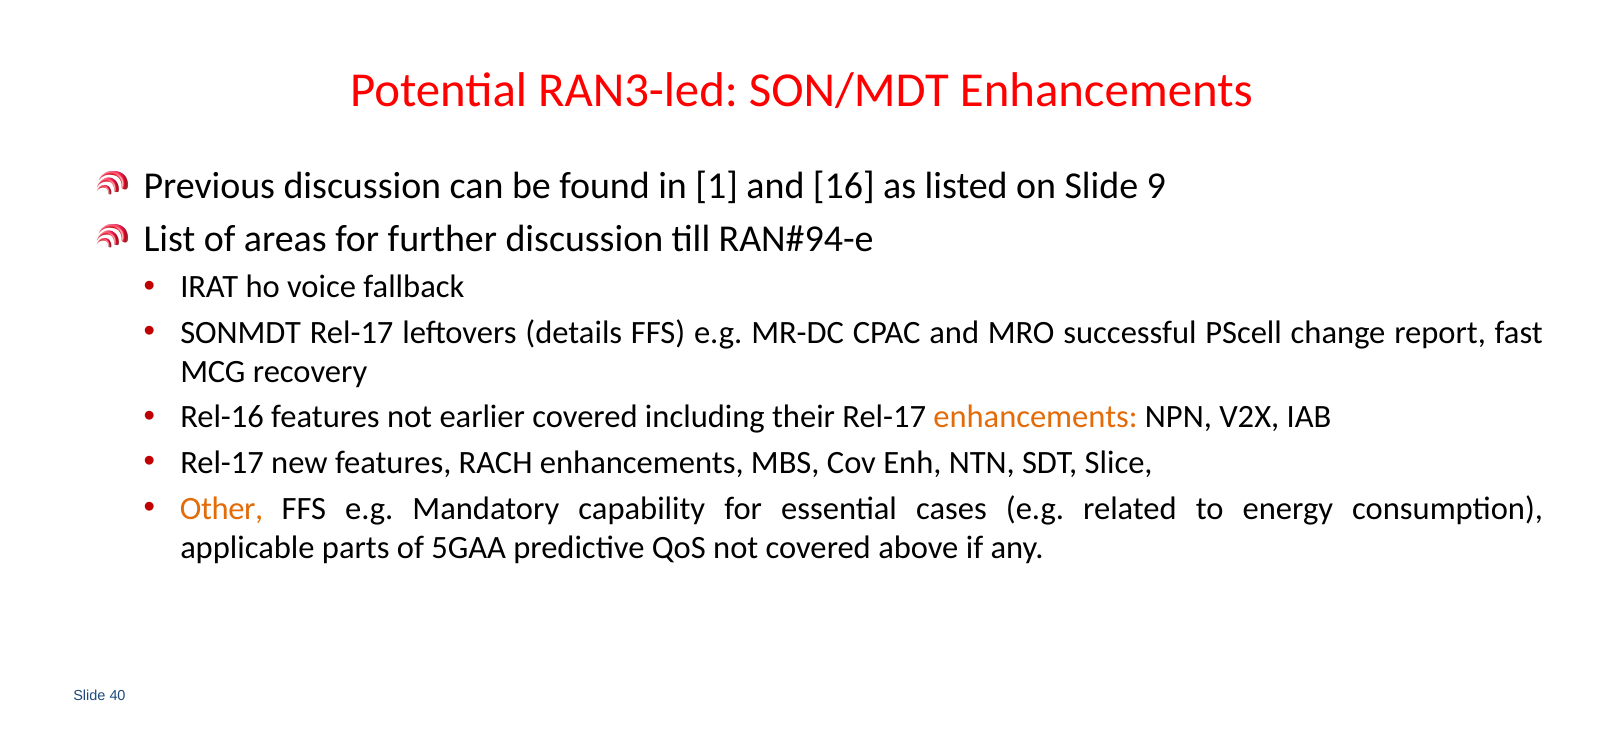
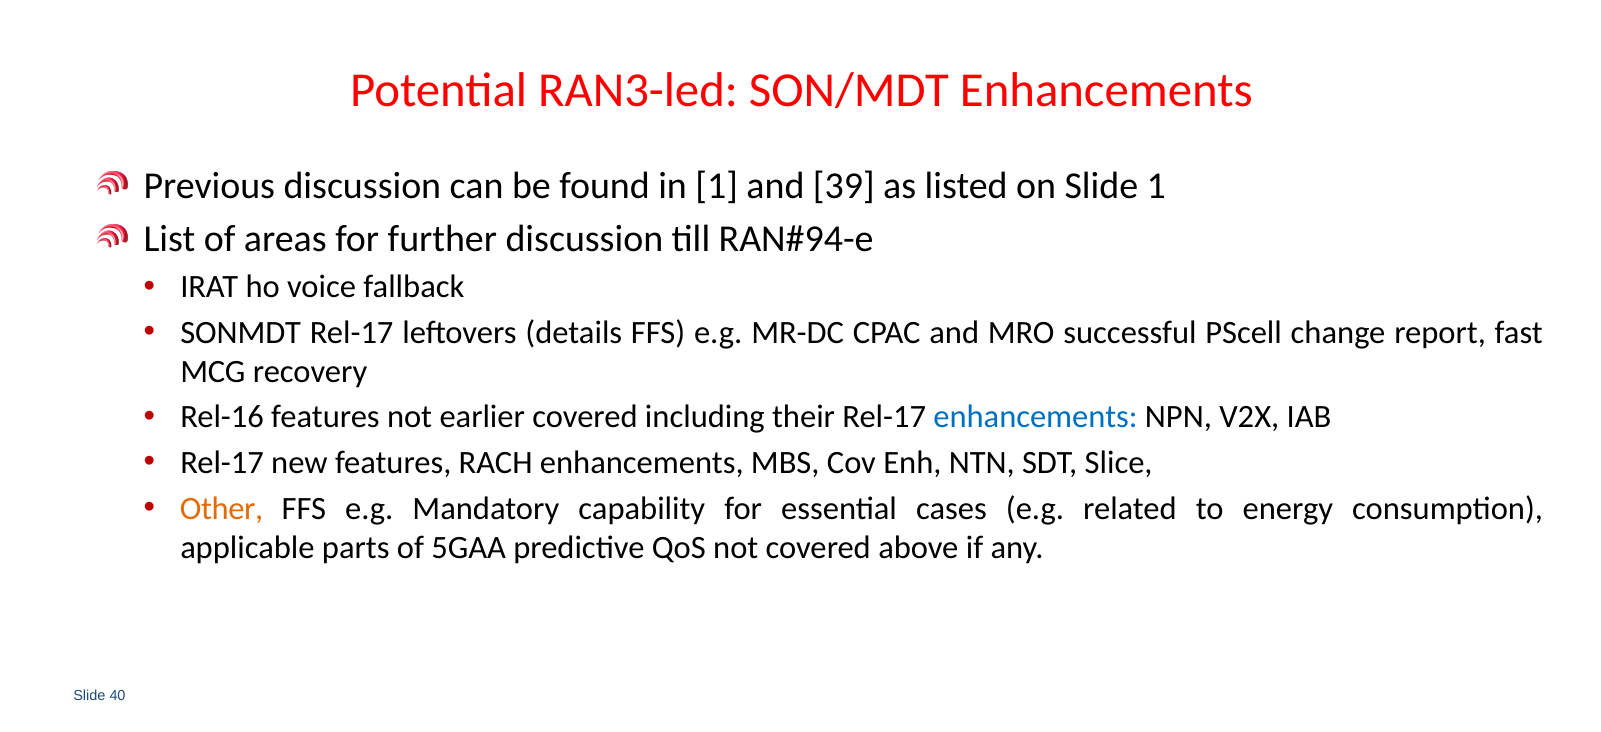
16: 16 -> 39
Slide 9: 9 -> 1
enhancements at (1036, 417) colour: orange -> blue
